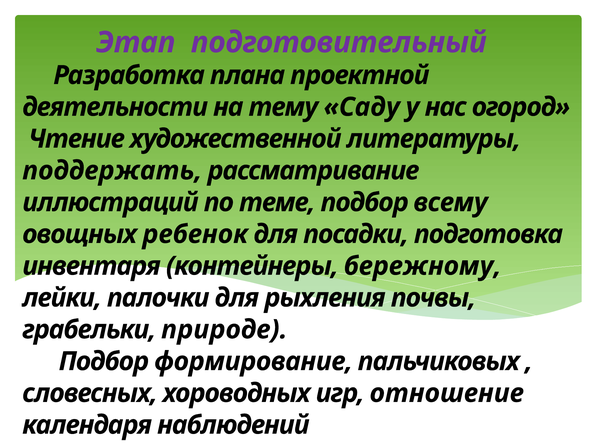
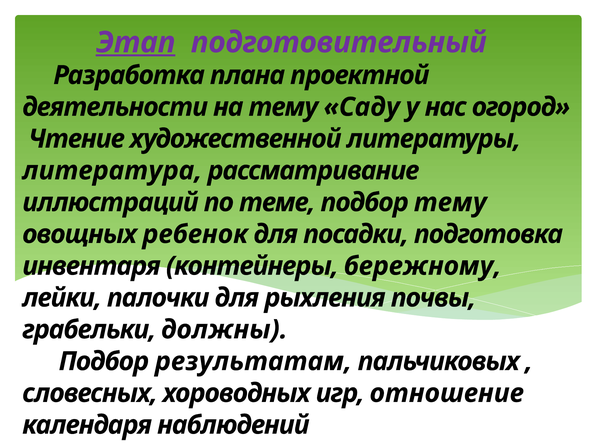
Этап underline: none -> present
поддержать: поддержать -> литература
подбор всему: всему -> тему
природе: природе -> должны
формирование: формирование -> результатам
